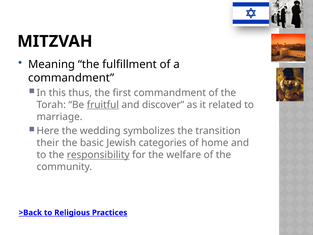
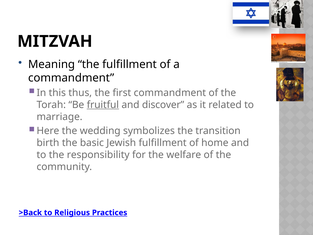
their: their -> birth
Jewish categories: categories -> fulfillment
responsibility underline: present -> none
